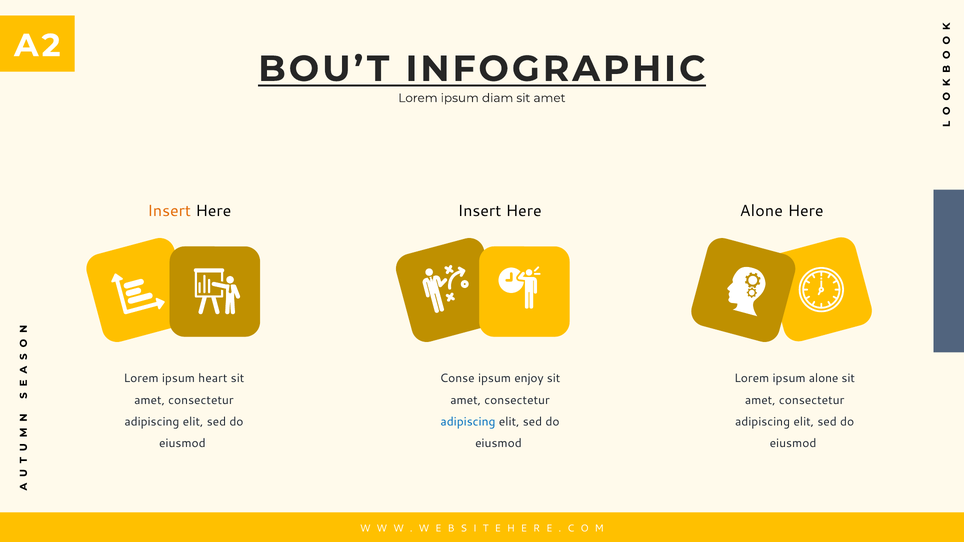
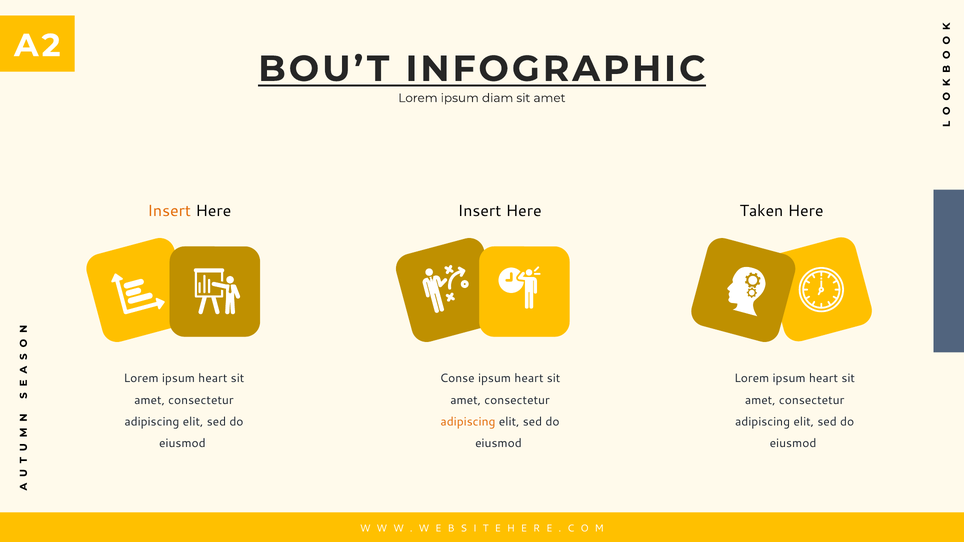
Here Alone: Alone -> Taken
enjoy at (529, 379): enjoy -> heart
alone at (824, 379): alone -> heart
adipiscing at (468, 422) colour: blue -> orange
